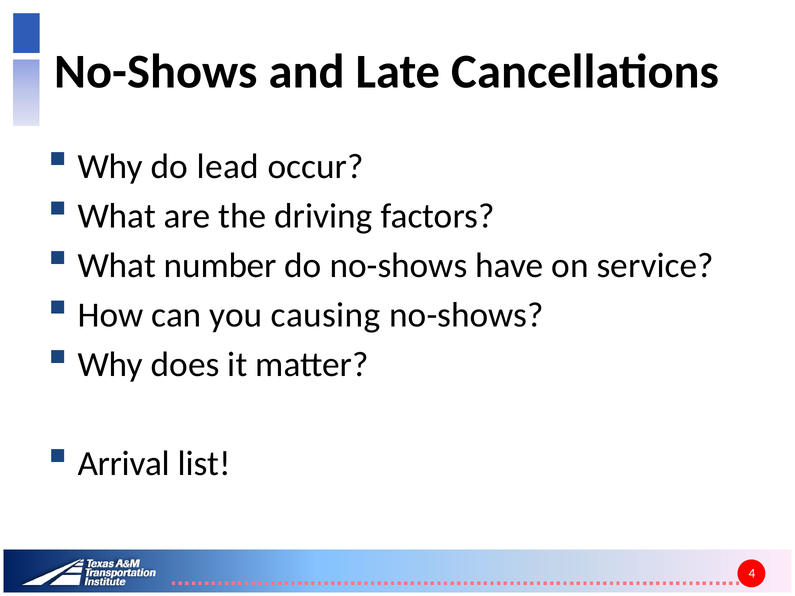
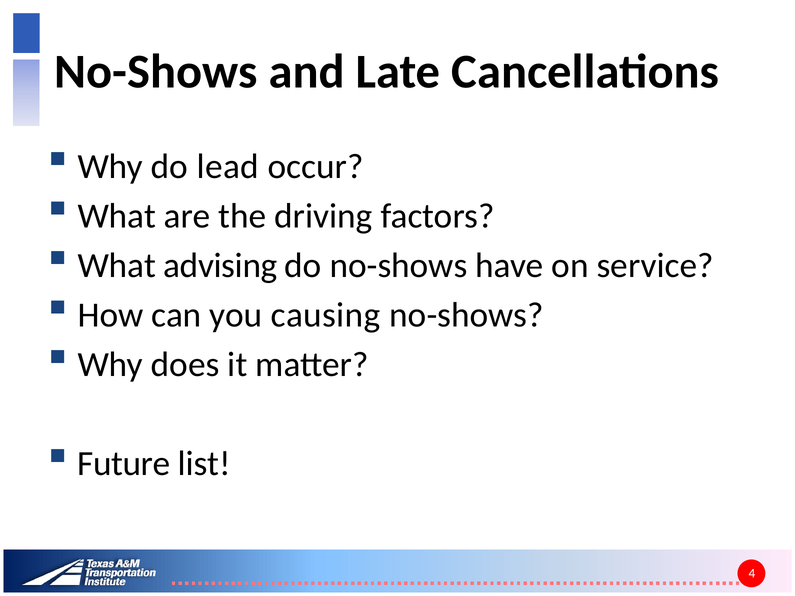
number: number -> advising
Arrival: Arrival -> Future
